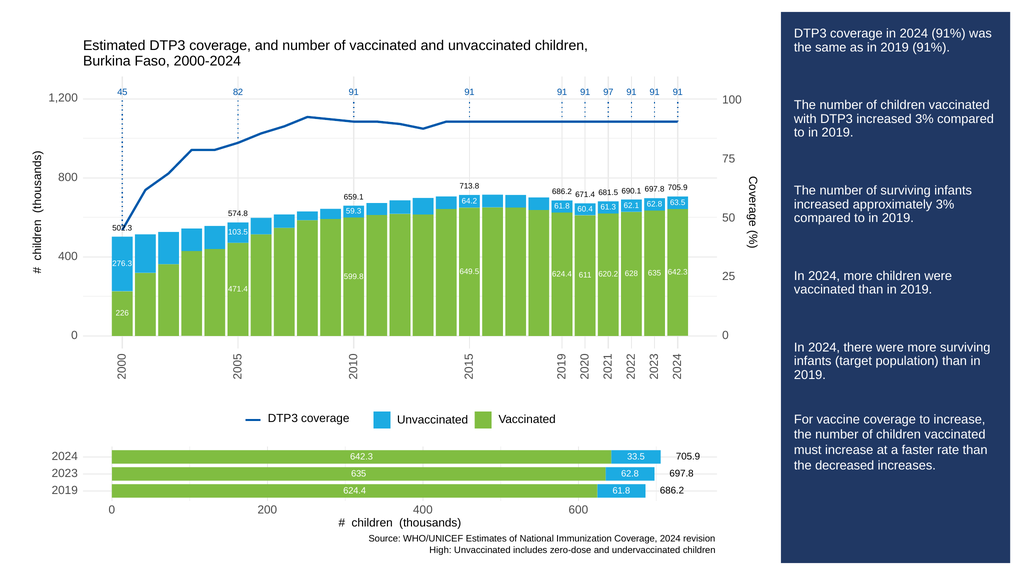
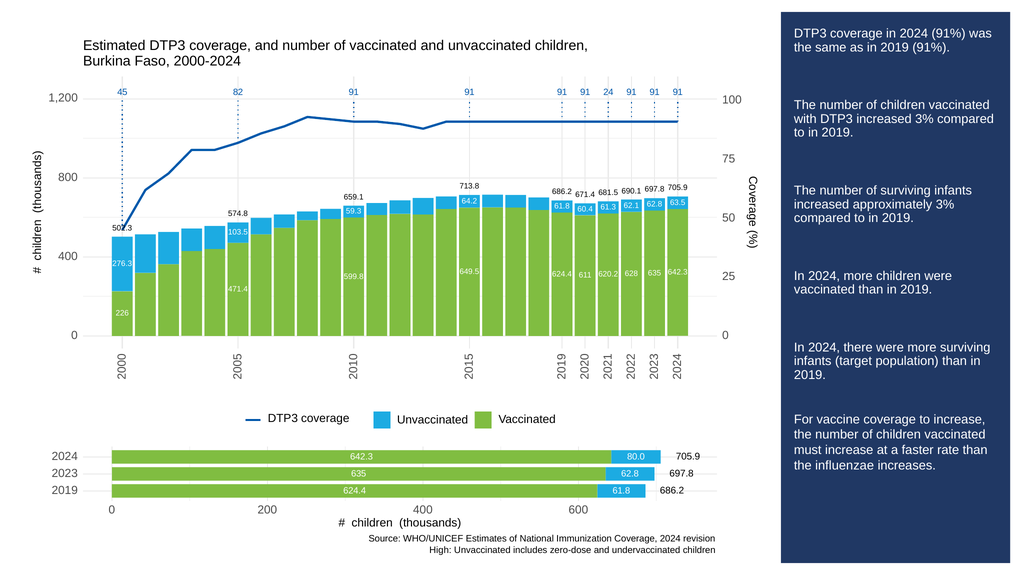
97: 97 -> 24
33.5: 33.5 -> 80.0
decreased: decreased -> influenzae
